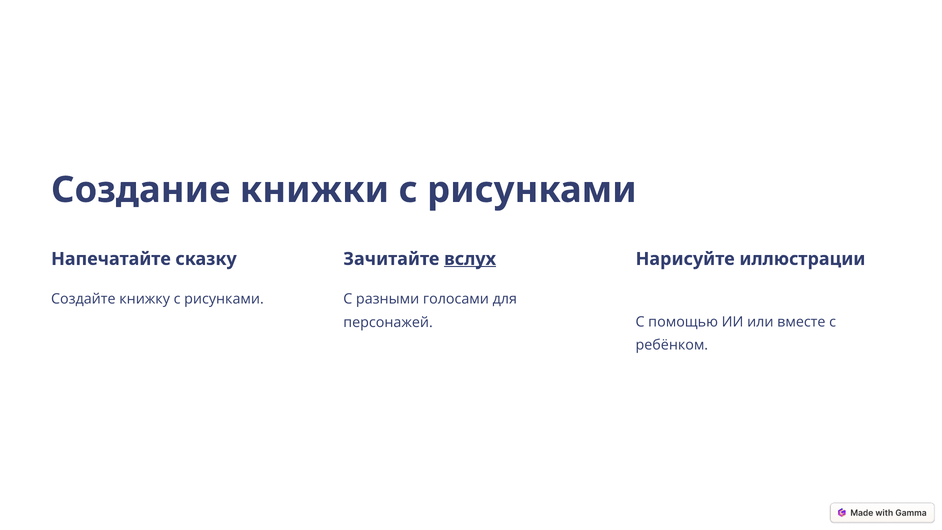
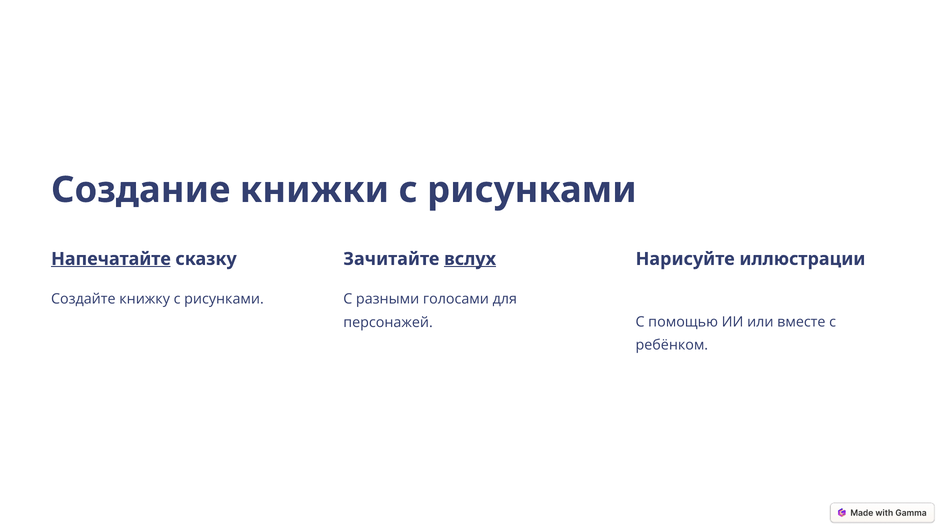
Напечатайте underline: none -> present
